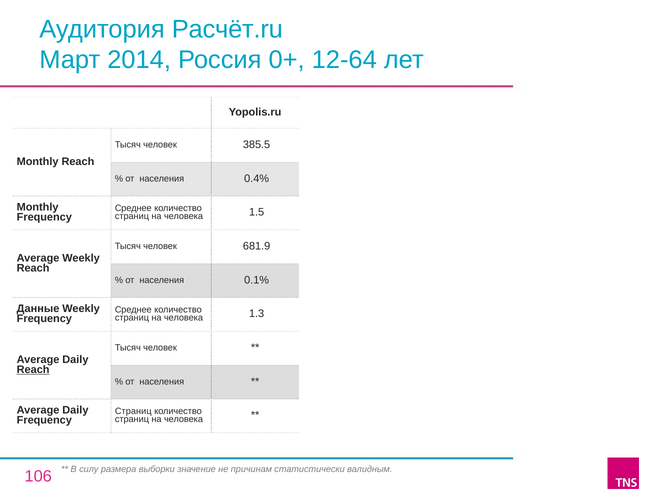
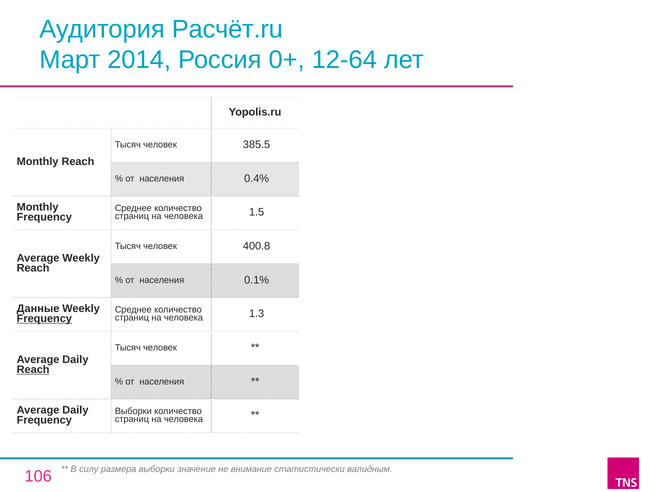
681.9: 681.9 -> 400.8
Frequency at (44, 319) underline: none -> present
Страниц at (133, 411): Страниц -> Выборки
причинам: причинам -> внимание
